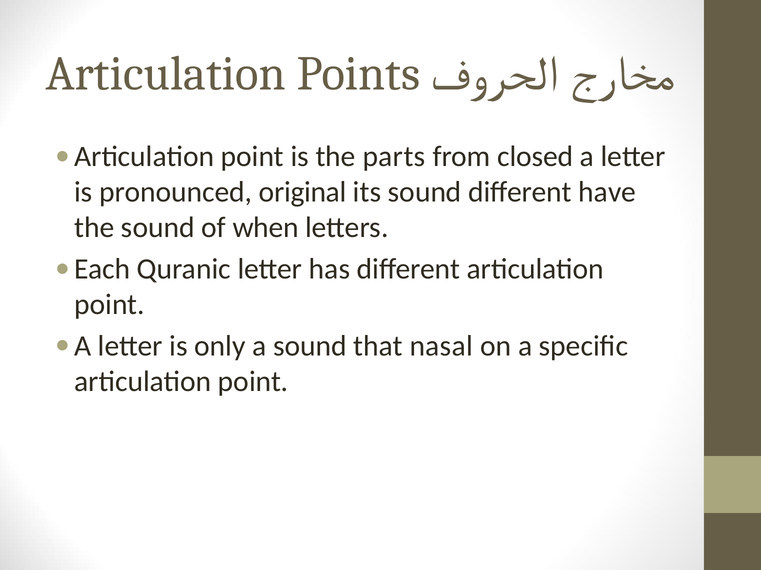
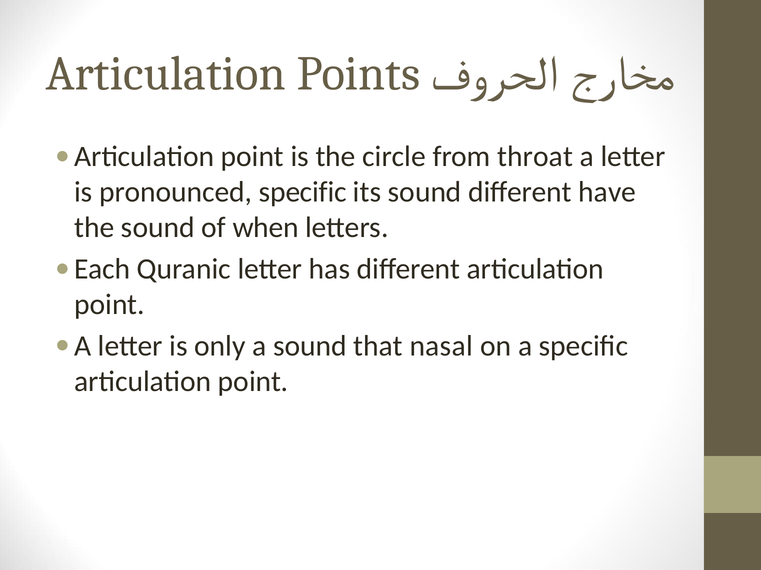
parts: parts -> circle
closed: closed -> throat
pronounced original: original -> specific
